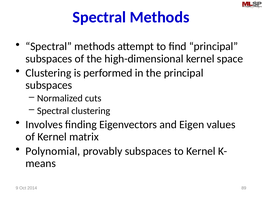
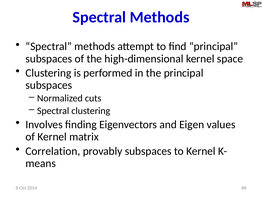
Polynomial: Polynomial -> Correlation
